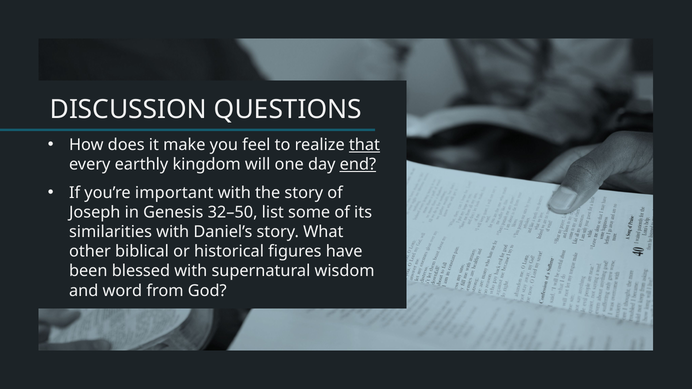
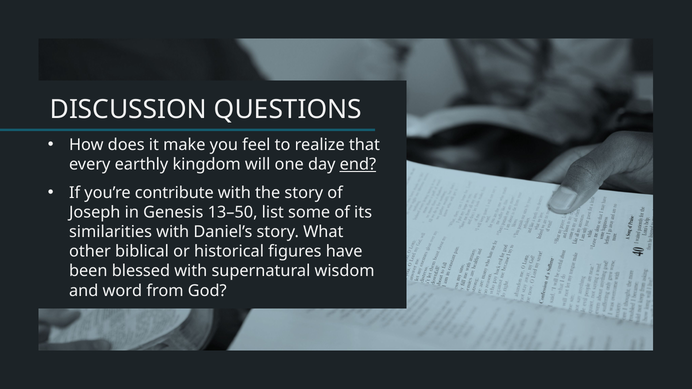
that underline: present -> none
important: important -> contribute
32–50: 32–50 -> 13–50
